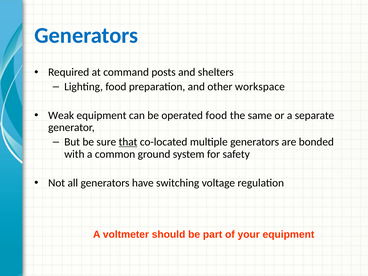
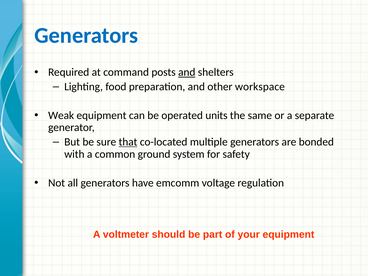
and at (187, 72) underline: none -> present
operated food: food -> units
switching: switching -> emcomm
